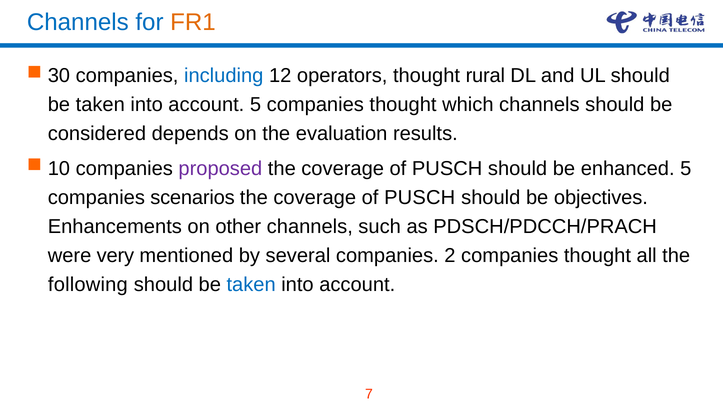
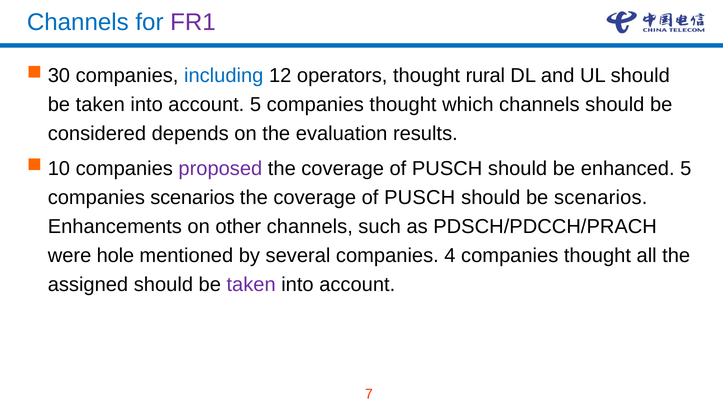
FR1 colour: orange -> purple
be objectives: objectives -> scenarios
very: very -> hole
2: 2 -> 4
following: following -> assigned
taken at (251, 284) colour: blue -> purple
